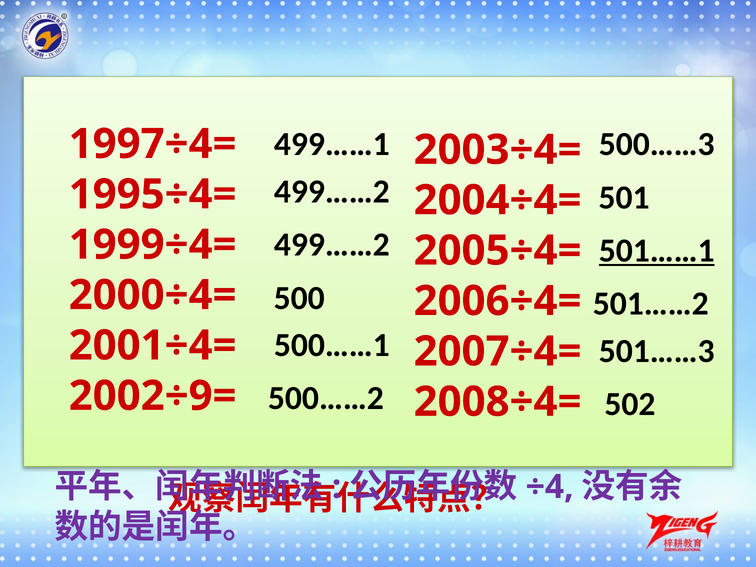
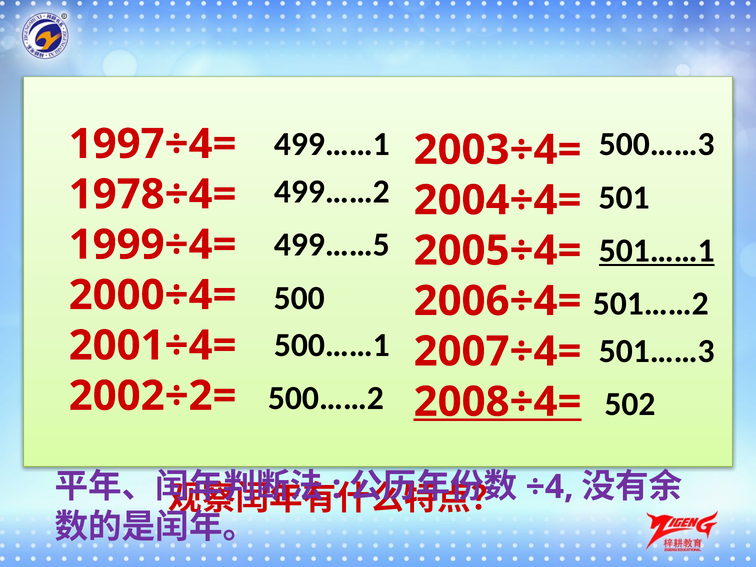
1995÷4=: 1995÷4= -> 1978÷4=
499……2 at (332, 245): 499……2 -> 499……5
2002÷9=: 2002÷9= -> 2002÷2=
2008÷4= underline: none -> present
